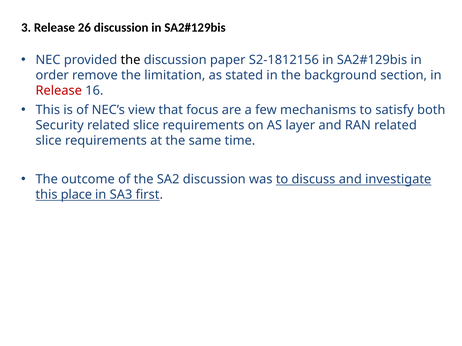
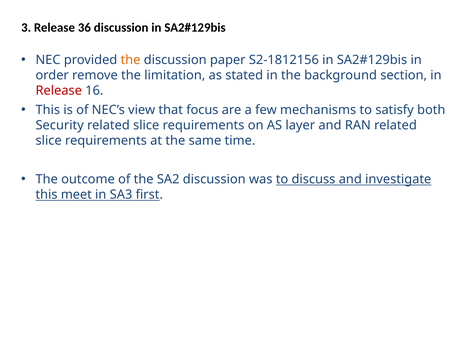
26: 26 -> 36
the at (131, 60) colour: black -> orange
place: place -> meet
